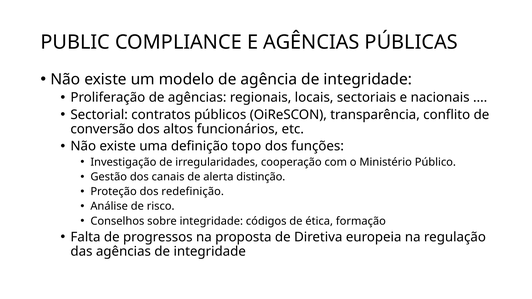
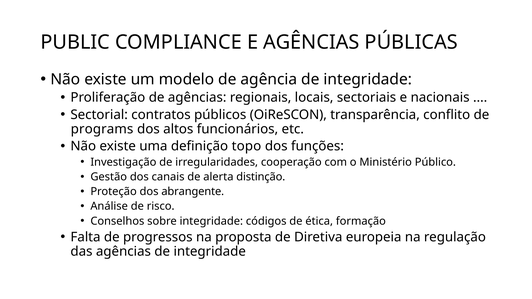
conversão: conversão -> programs
redefinição: redefinição -> abrangente
